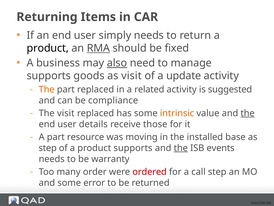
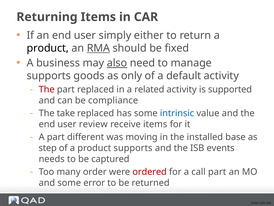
simply needs: needs -> either
as visit: visit -> only
update: update -> default
The at (47, 89) colour: orange -> red
suggested: suggested -> supported
The visit: visit -> take
intrinsic colour: orange -> blue
the at (248, 113) underline: present -> none
details: details -> review
receive those: those -> items
resource: resource -> different
the at (181, 148) underline: present -> none
warranty: warranty -> captured
call step: step -> part
